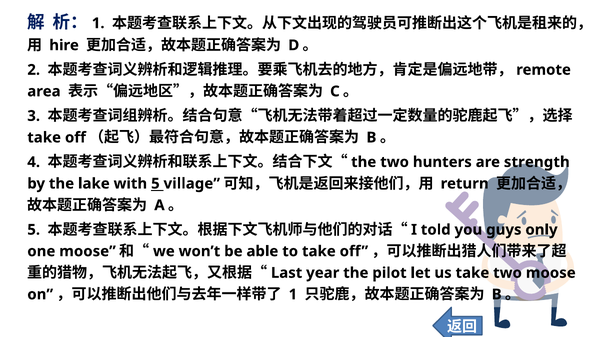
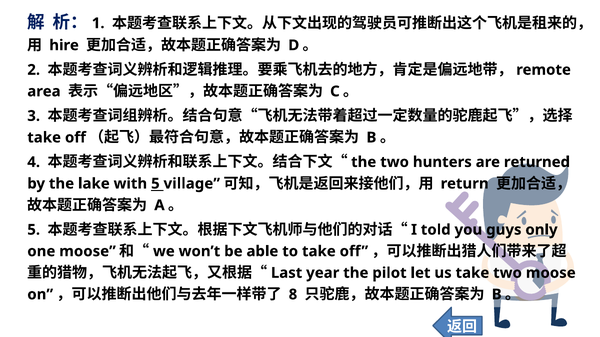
strength: strength -> returned
1 at (293, 295): 1 -> 8
